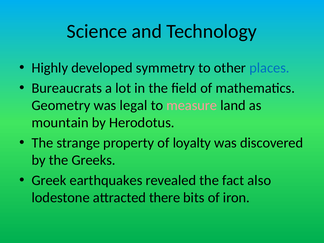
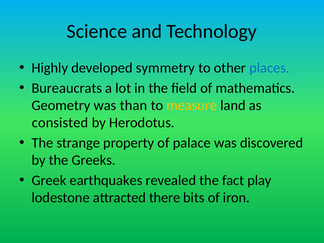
legal: legal -> than
measure colour: pink -> yellow
mountain: mountain -> consisted
loyalty: loyalty -> palace
also: also -> play
